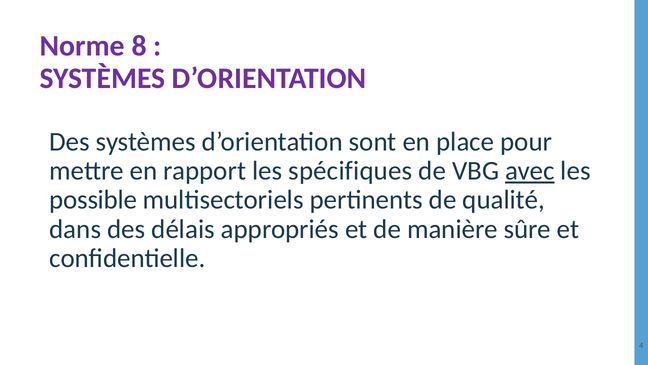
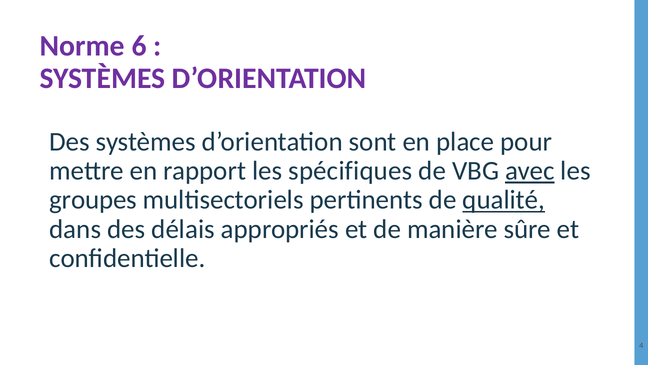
8: 8 -> 6
possible: possible -> groupes
qualité underline: none -> present
